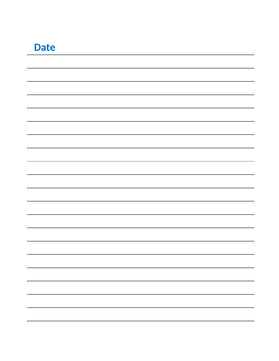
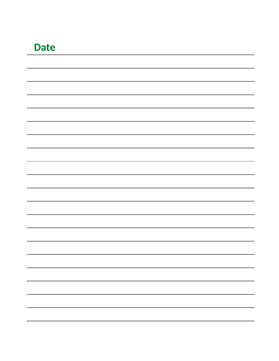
Date colour: blue -> green
